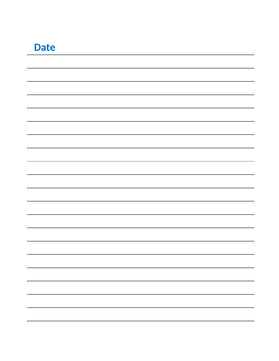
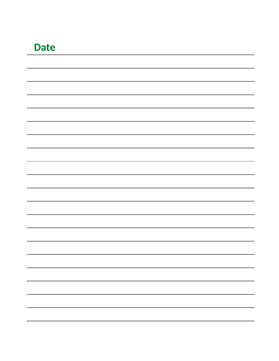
Date colour: blue -> green
